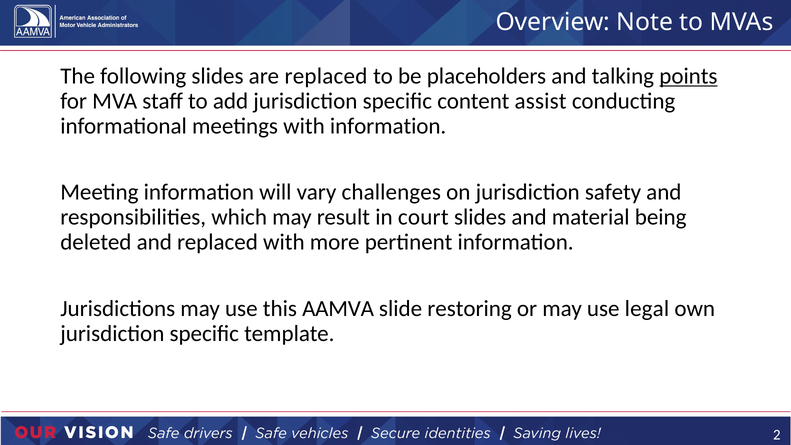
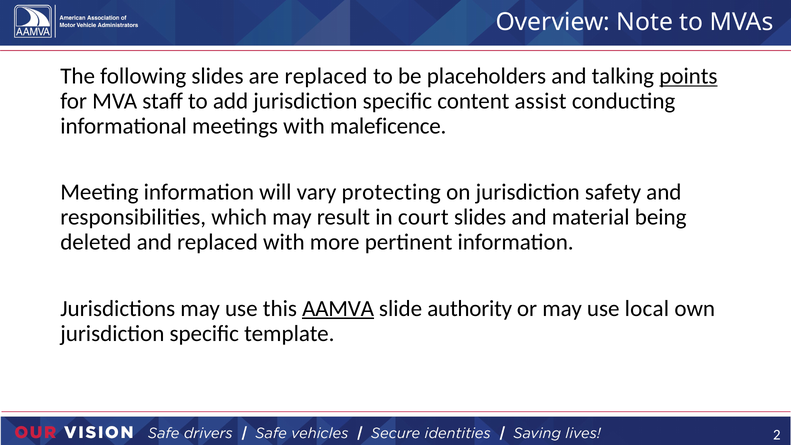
with information: information -> maleficence
challenges: challenges -> protecting
AAMVA underline: none -> present
restoring: restoring -> authority
legal: legal -> local
